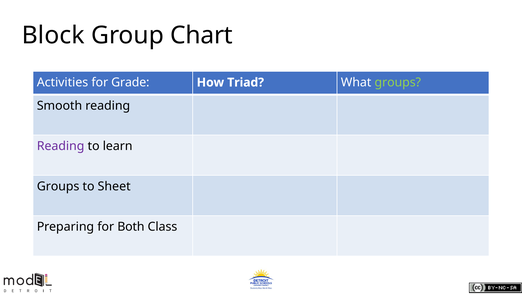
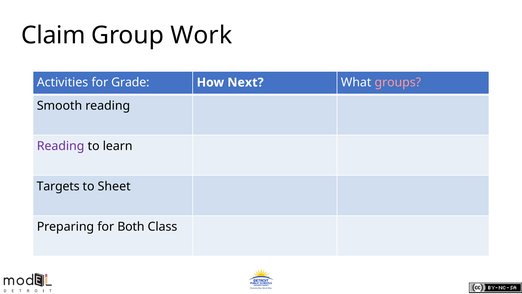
Block: Block -> Claim
Chart: Chart -> Work
Triad: Triad -> Next
groups at (398, 82) colour: light green -> pink
Groups at (58, 186): Groups -> Targets
